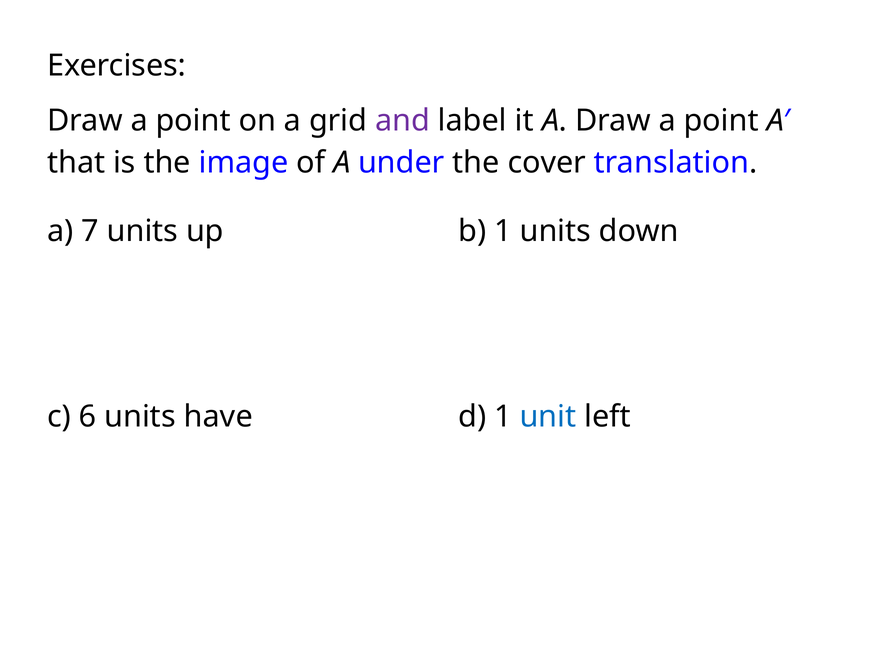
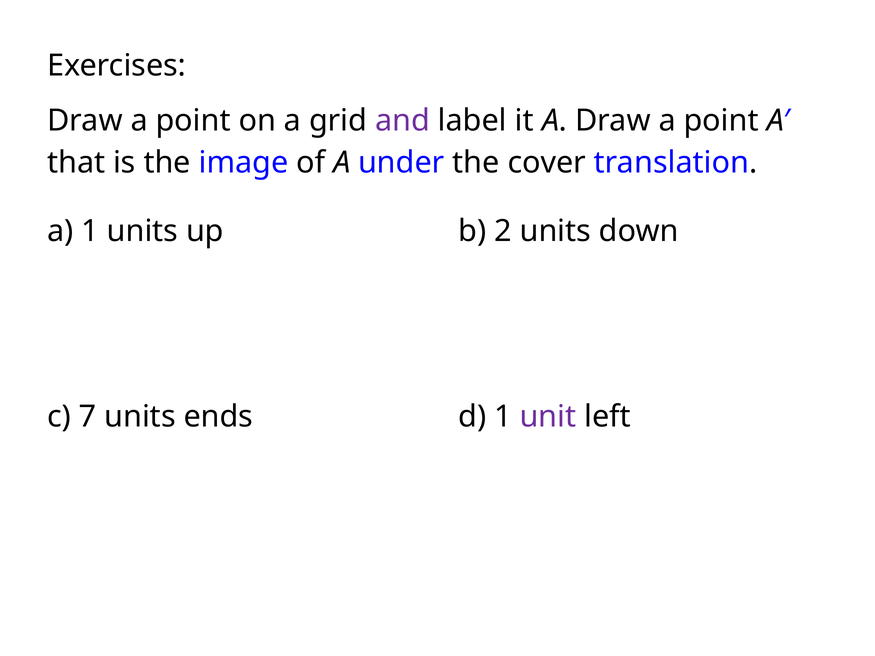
a 7: 7 -> 1
b 1: 1 -> 2
6: 6 -> 7
have: have -> ends
unit colour: blue -> purple
